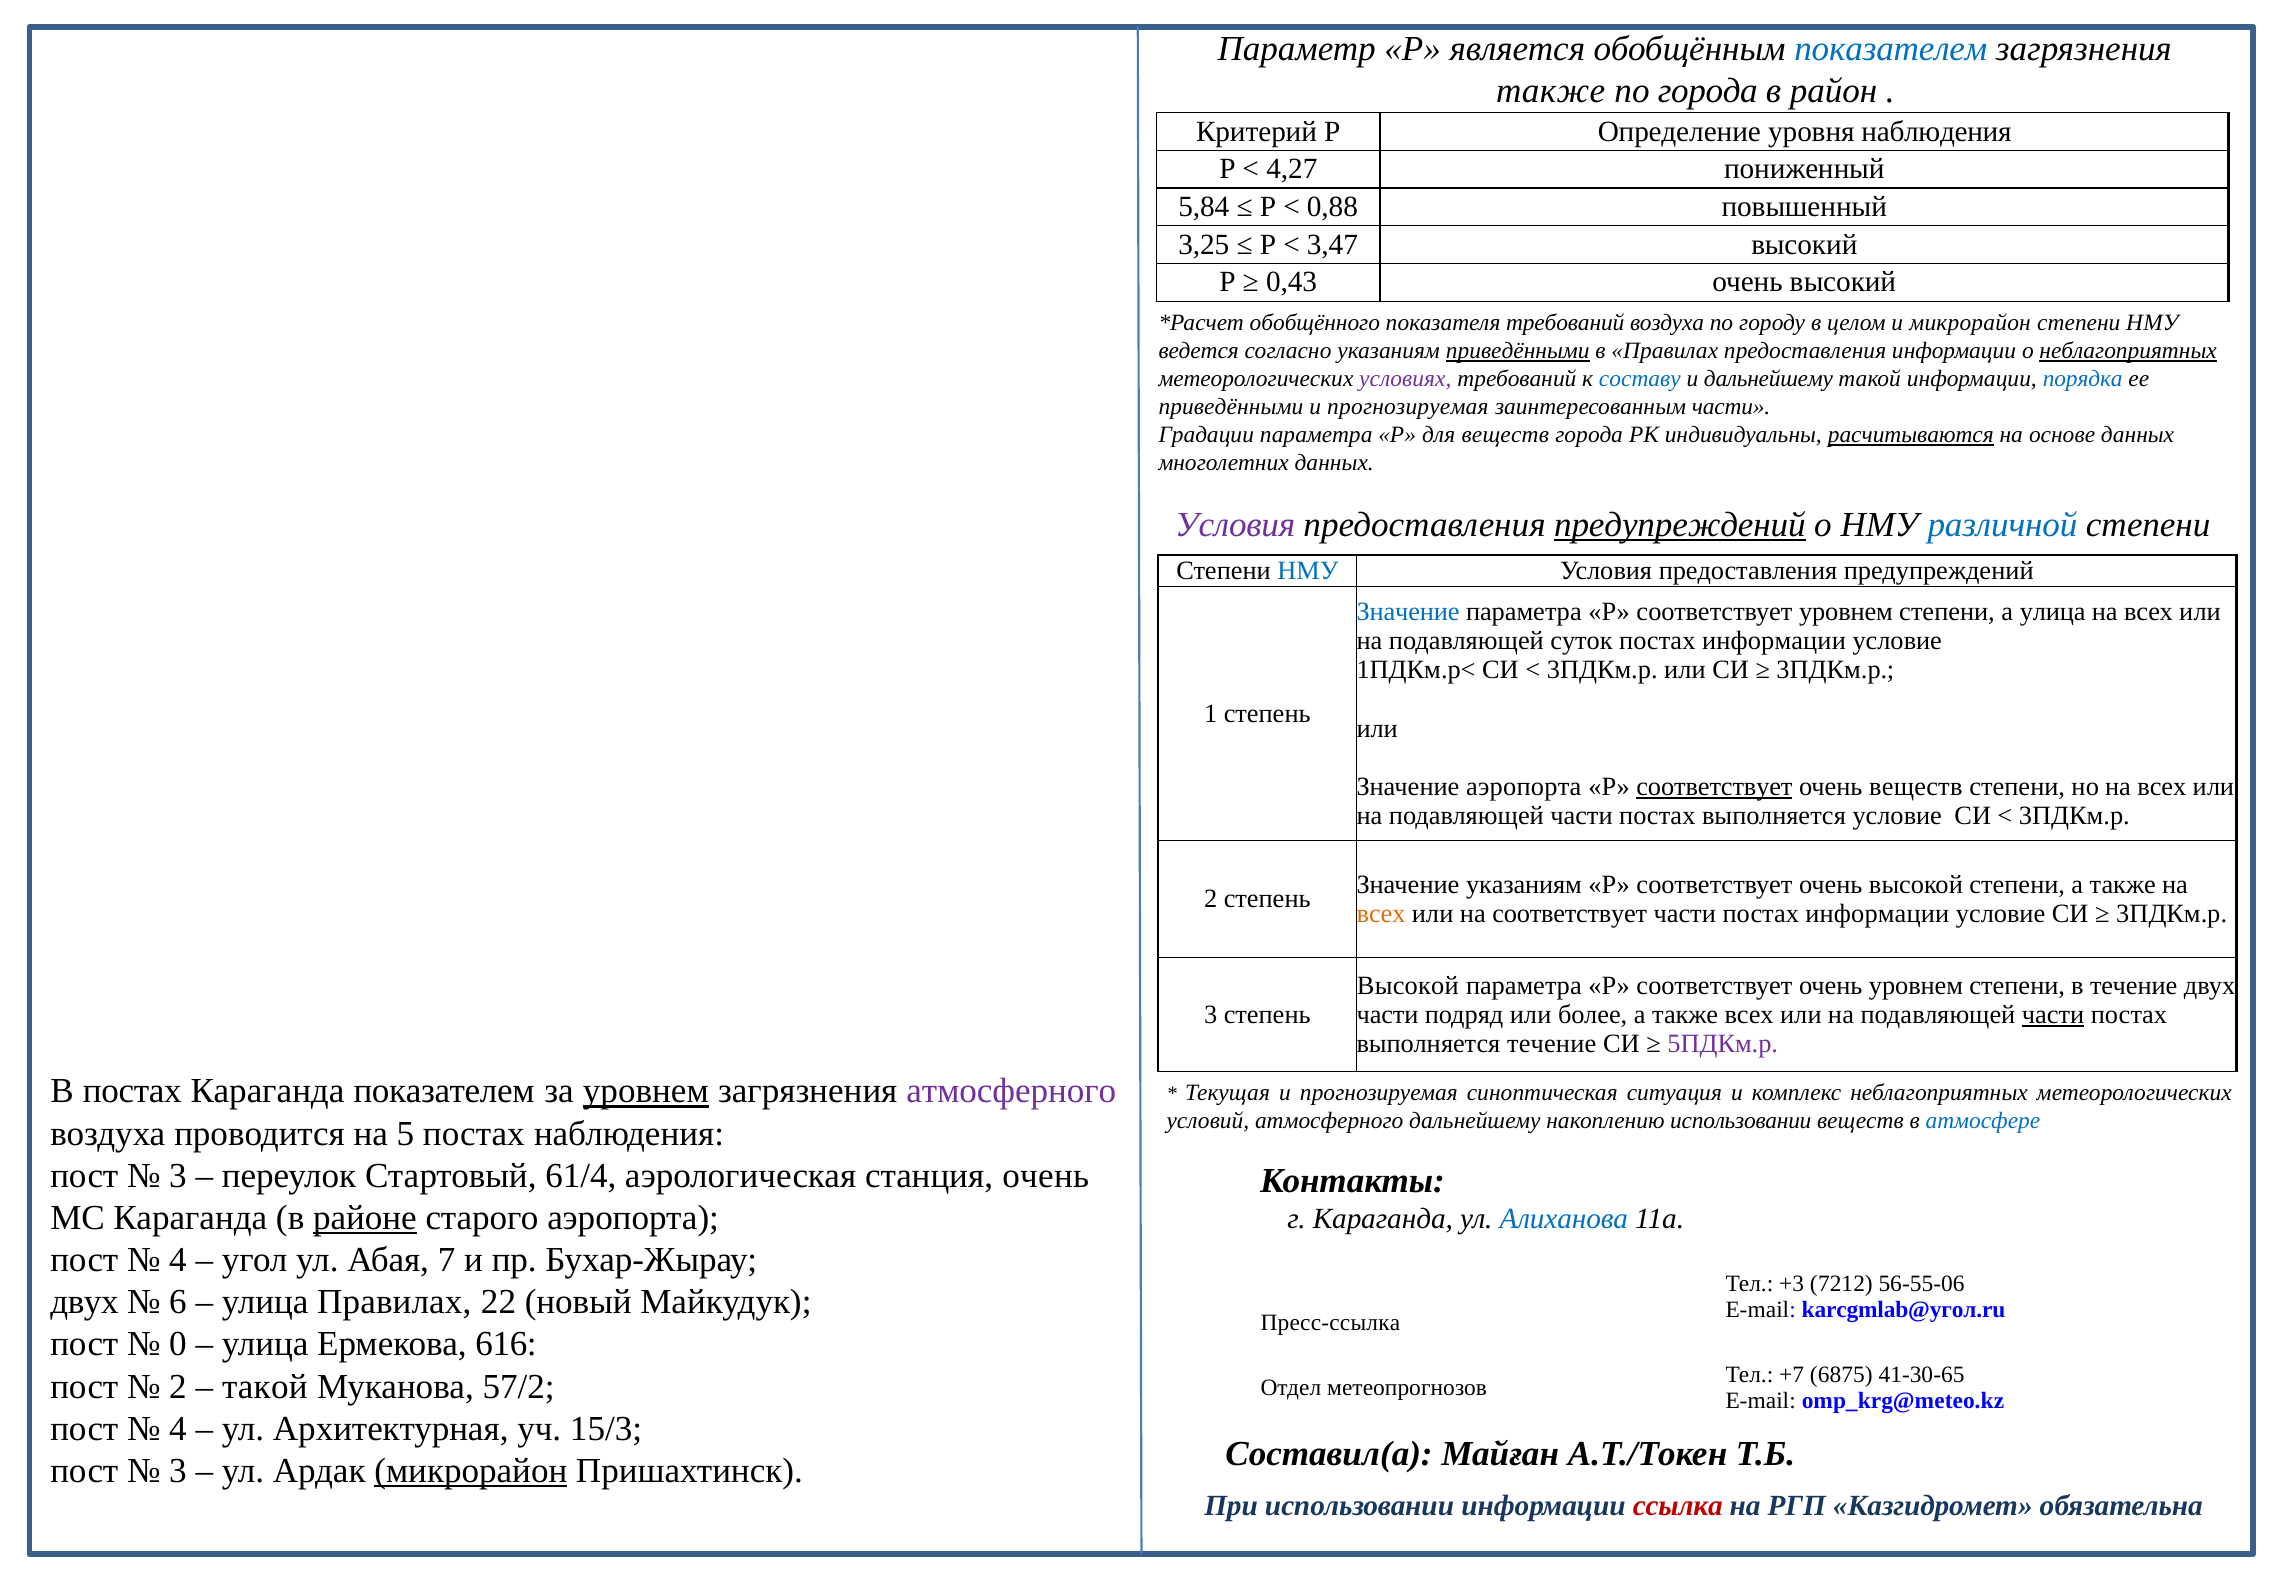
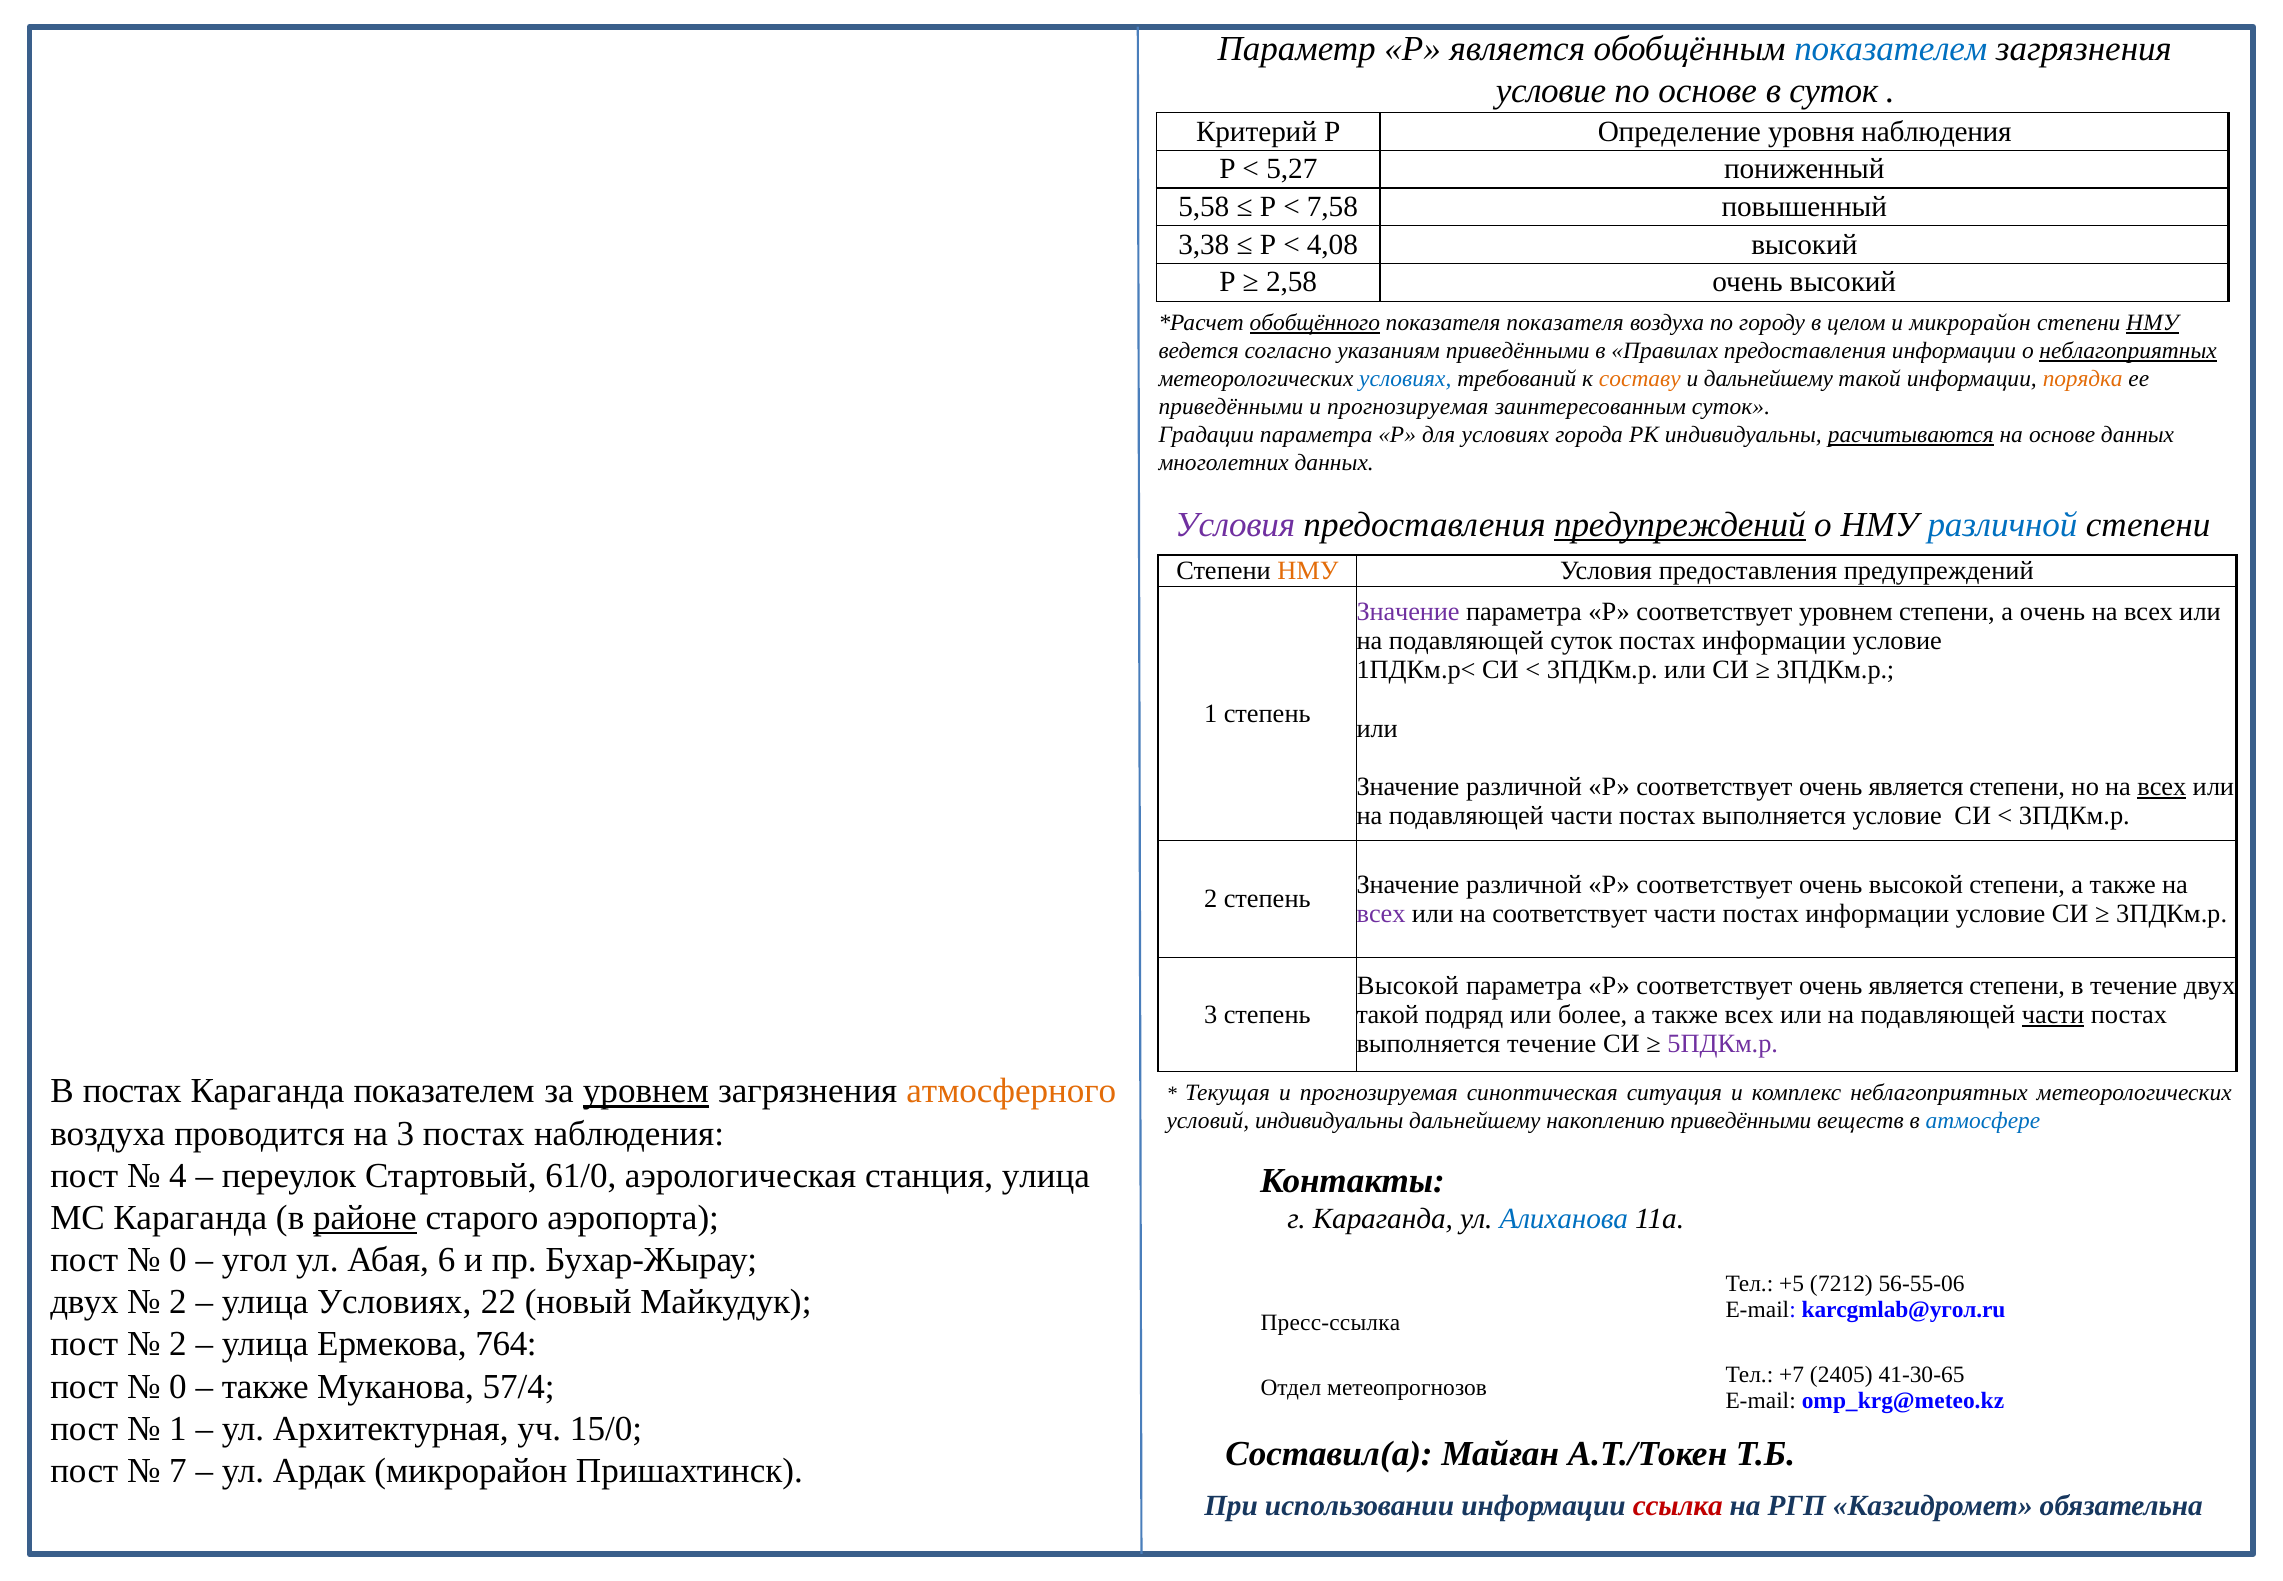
также at (1551, 91): также -> условие
по города: города -> основе
в район: район -> суток
4,27: 4,27 -> 5,27
5,84: 5,84 -> 5,58
0,88: 0,88 -> 7,58
3,25: 3,25 -> 3,38
3,47: 3,47 -> 4,08
0,43: 0,43 -> 2,58
обобщённого underline: none -> present
показателя требований: требований -> показателя
НМУ at (2152, 323) underline: none -> present
приведёнными at (1518, 351) underline: present -> none
условиях at (1405, 379) colour: purple -> blue
составу colour: blue -> orange
порядка colour: blue -> orange
заинтересованным части: части -> суток
для веществ: веществ -> условиях
НМУ at (1308, 571) colour: blue -> orange
Значение at (1408, 611) colour: blue -> purple
а улица: улица -> очень
аэропорта at (1524, 787): аэропорта -> различной
соответствует at (1714, 787) underline: present -> none
веществ at (1916, 787): веществ -> является
всех at (2162, 787) underline: none -> present
указаниям at (1524, 884): указаниям -> различной
всех at (1381, 913) colour: orange -> purple
уровнем at (1916, 985): уровнем -> является
части at (1388, 1014): части -> такой
атмосферного at (1011, 1091) colour: purple -> orange
условий атмосферного: атмосферного -> индивидуальны
накоплению использовании: использовании -> приведёнными
на 5: 5 -> 3
3 at (178, 1175): 3 -> 4
61/4: 61/4 -> 61/0
станция очень: очень -> улица
4 at (178, 1260): 4 -> 0
7: 7 -> 6
+3: +3 -> +5
6 at (178, 1302): 6 -> 2
улица Правилах: Правилах -> Условиях
0 at (178, 1344): 0 -> 2
616: 616 -> 764
6875: 6875 -> 2405
2 at (178, 1386): 2 -> 0
такой at (265, 1386): такой -> также
57/2: 57/2 -> 57/4
4 at (178, 1428): 4 -> 1
15/3: 15/3 -> 15/0
3 at (178, 1470): 3 -> 7
микрорайон at (471, 1470) underline: present -> none
